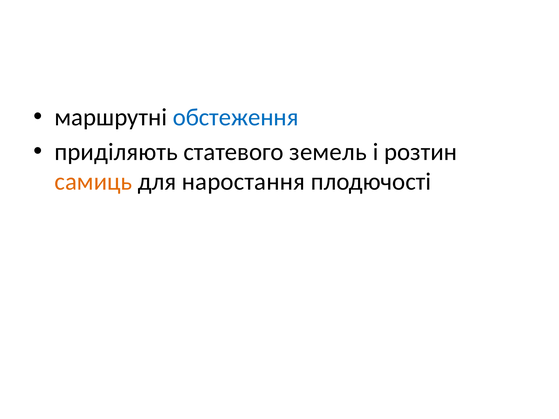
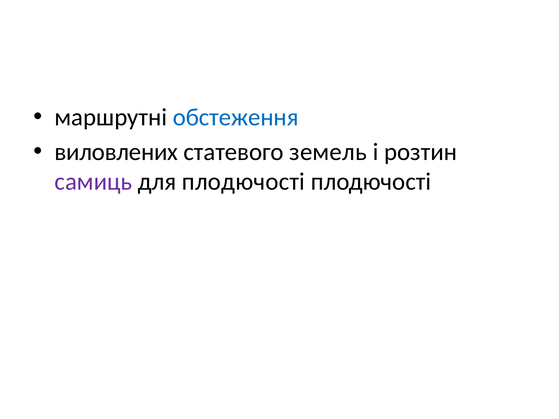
приділяють: приділяють -> виловлених
самиць colour: orange -> purple
для наростання: наростання -> плодючості
